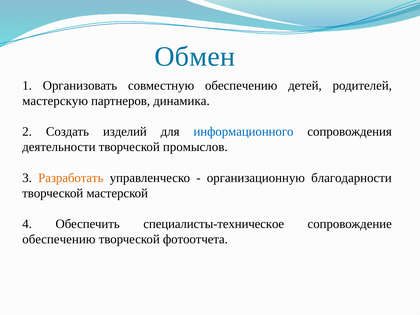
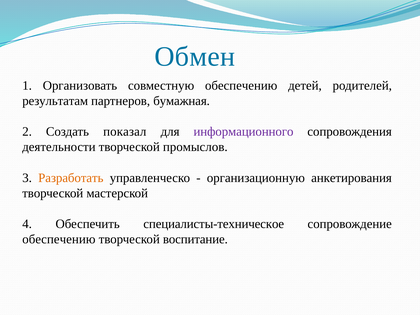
мастерскую: мастерскую -> результатам
динамика: динамика -> бумажная
изделий: изделий -> показал
информационного colour: blue -> purple
благодарности: благодарности -> анкетирования
фотоотчета: фотоотчета -> воспитание
